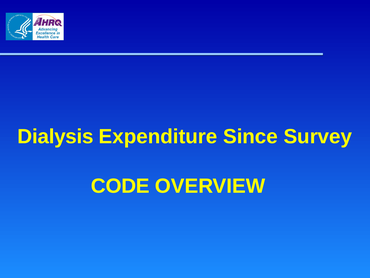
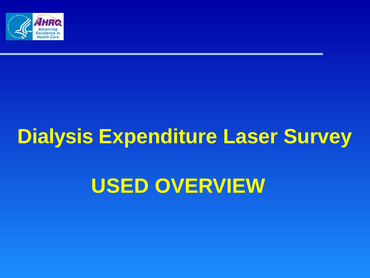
Since: Since -> Laser
CODE: CODE -> USED
